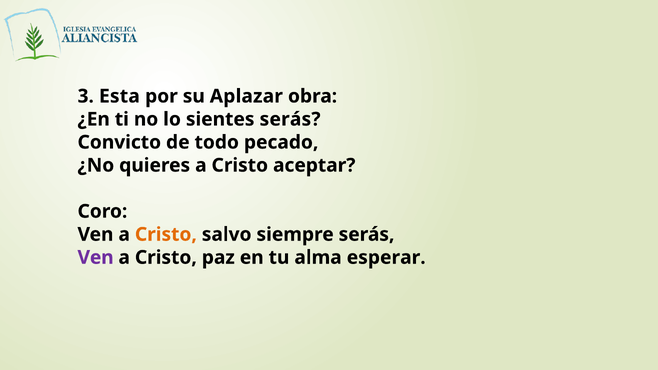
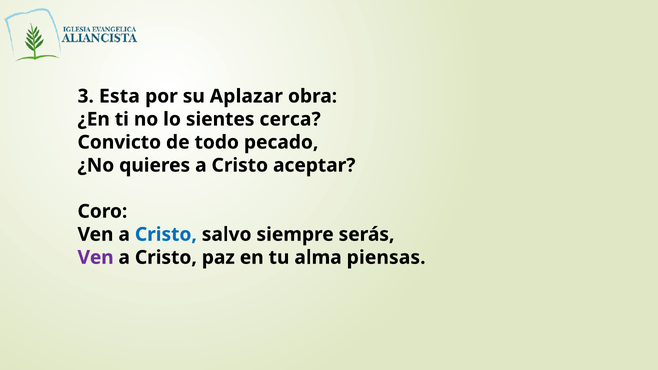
sientes serás: serás -> cerca
Cristo at (166, 235) colour: orange -> blue
esperar: esperar -> piensas
